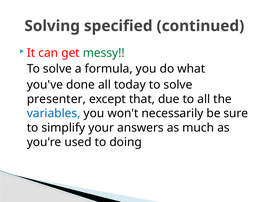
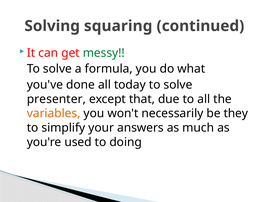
specified: specified -> squaring
variables colour: blue -> orange
sure: sure -> they
